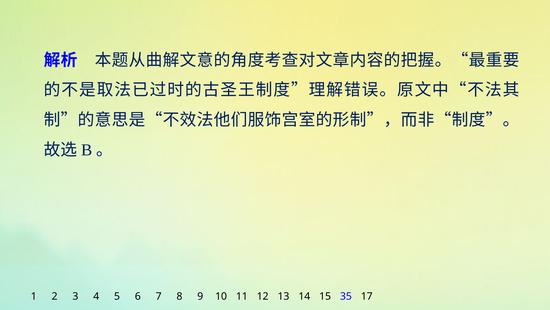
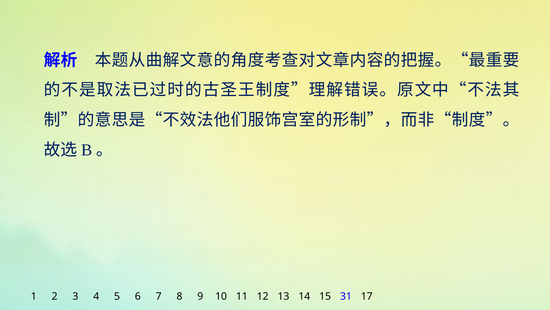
35: 35 -> 31
